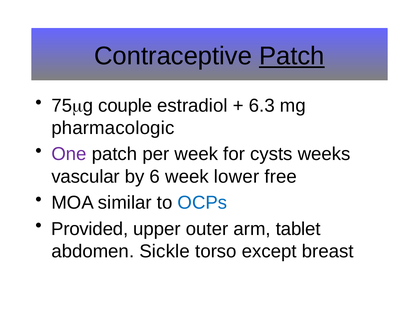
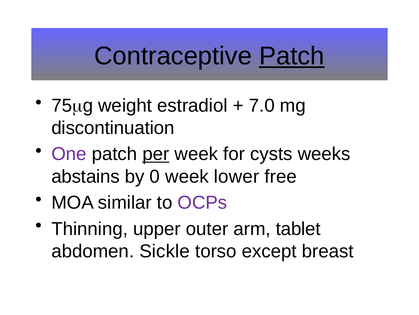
couple: couple -> weight
6.3: 6.3 -> 7.0
pharmacologic: pharmacologic -> discontinuation
per underline: none -> present
vascular: vascular -> abstains
6: 6 -> 0
OCPs colour: blue -> purple
Provided: Provided -> Thinning
